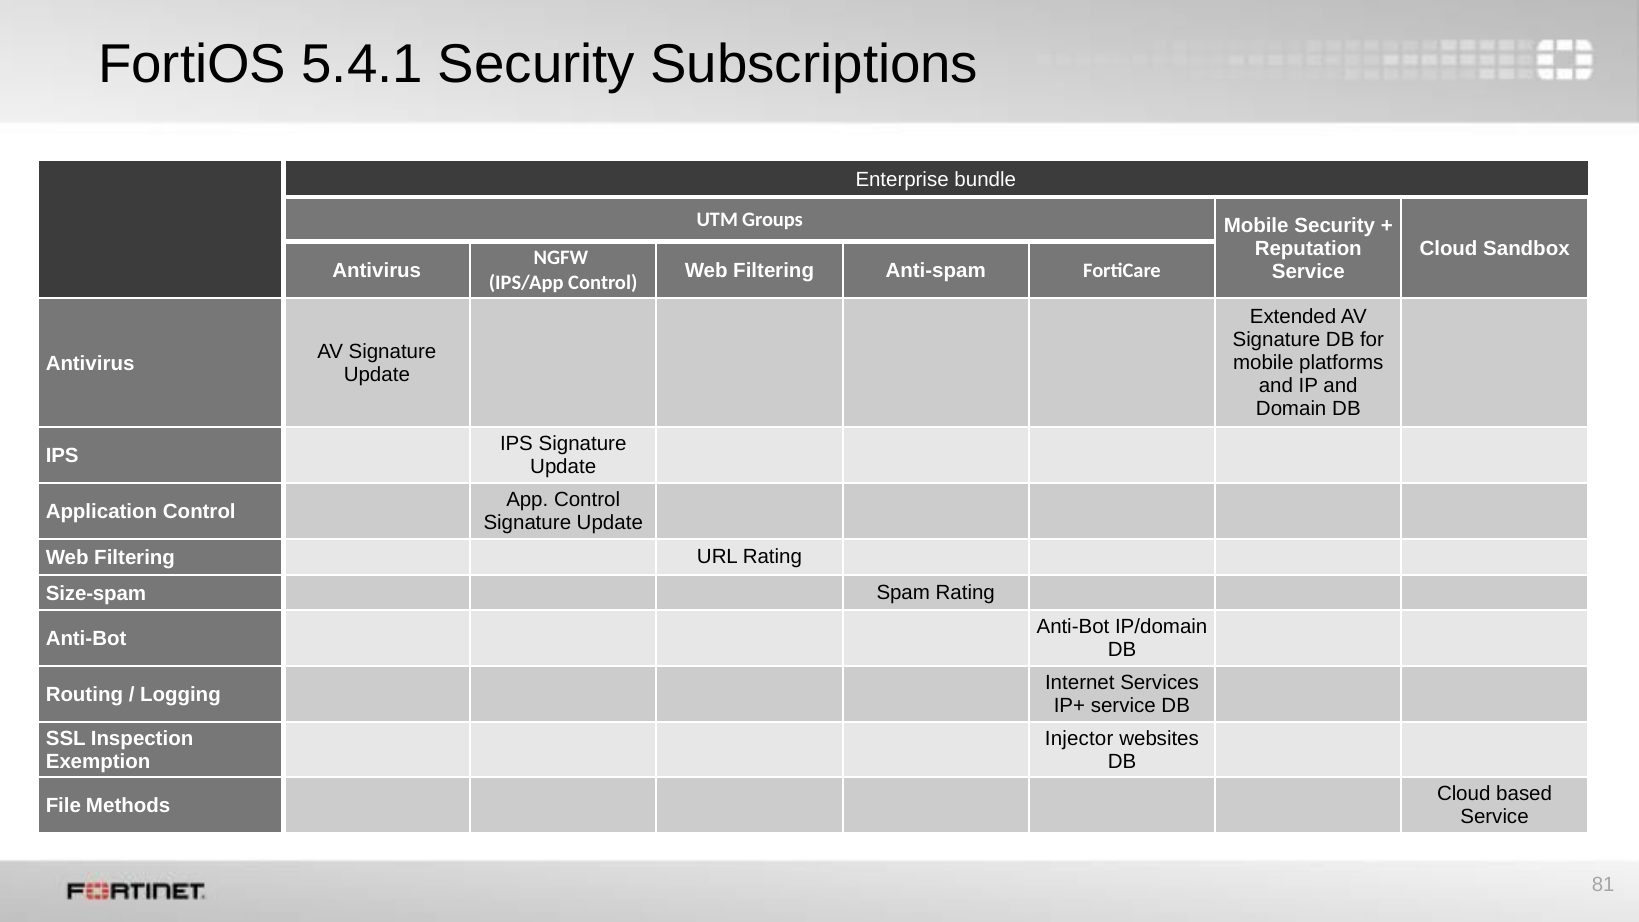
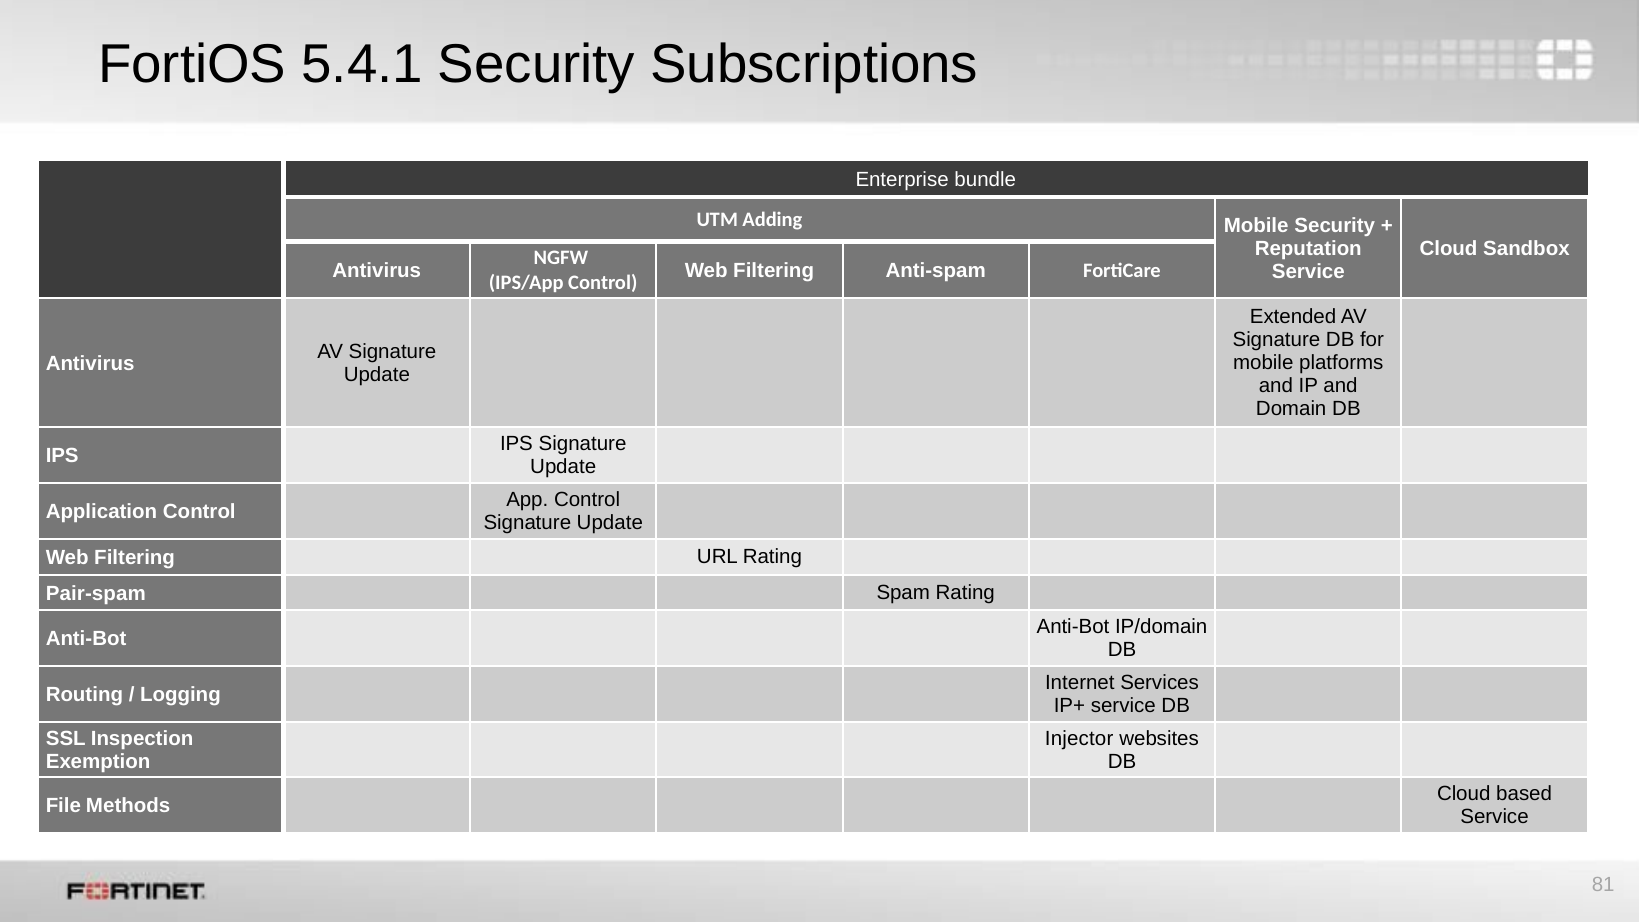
Groups: Groups -> Adding
Size-spam: Size-spam -> Pair-spam
